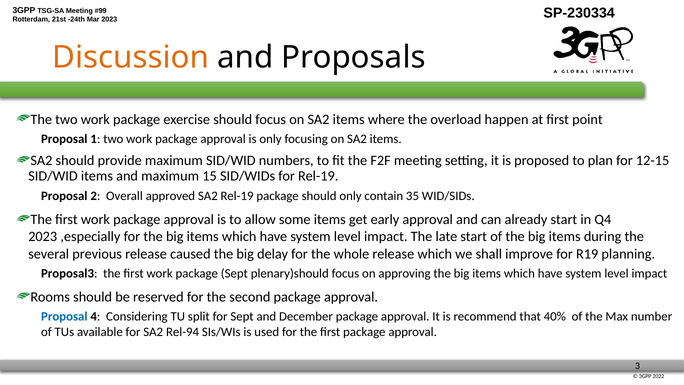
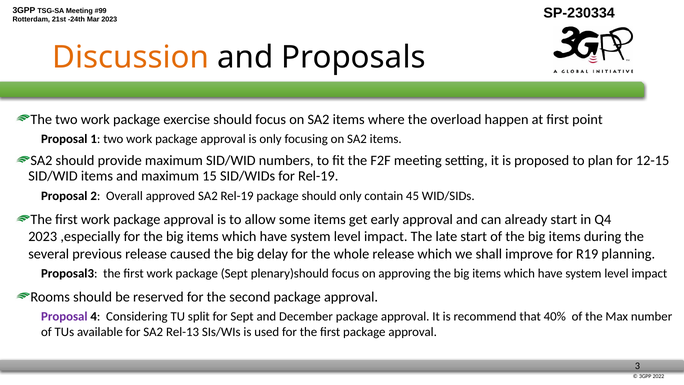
35: 35 -> 45
Proposal at (64, 317) colour: blue -> purple
Rel-94: Rel-94 -> Rel-13
